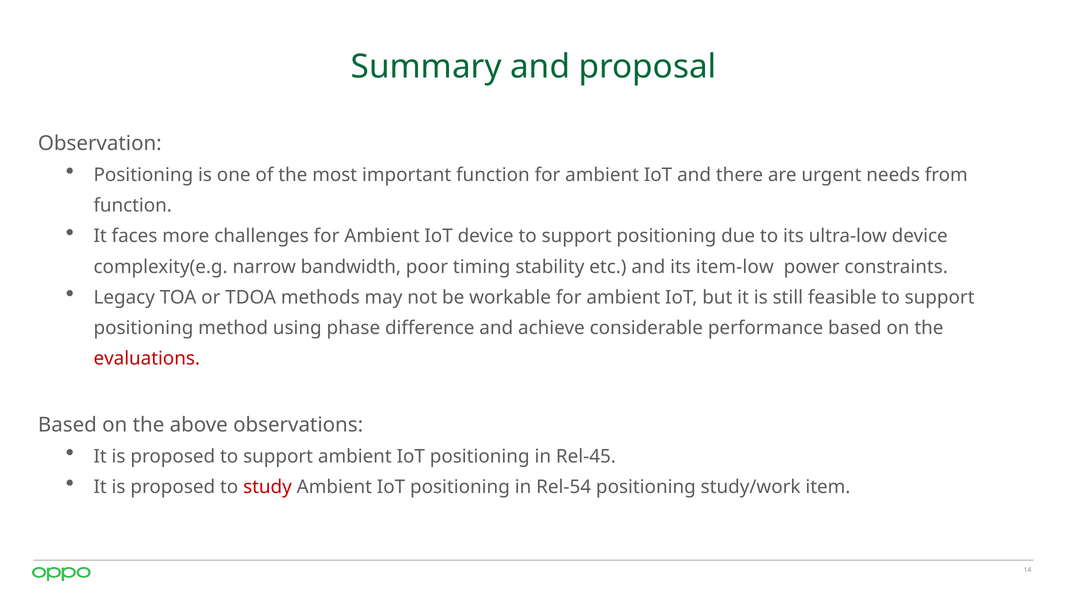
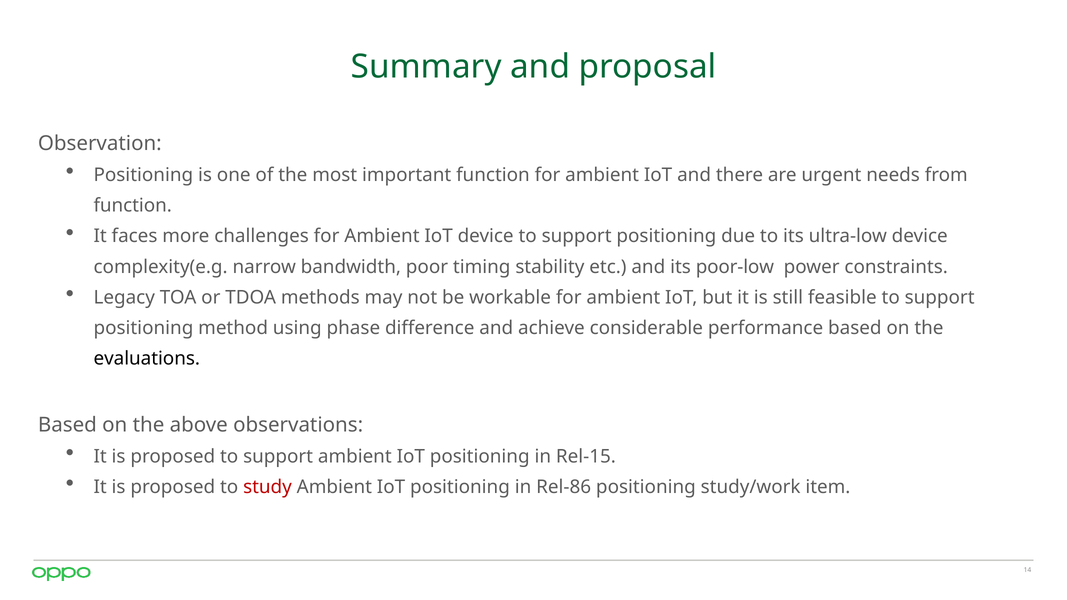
item-low: item-low -> poor-low
evaluations colour: red -> black
Rel-45: Rel-45 -> Rel-15
Rel-54: Rel-54 -> Rel-86
